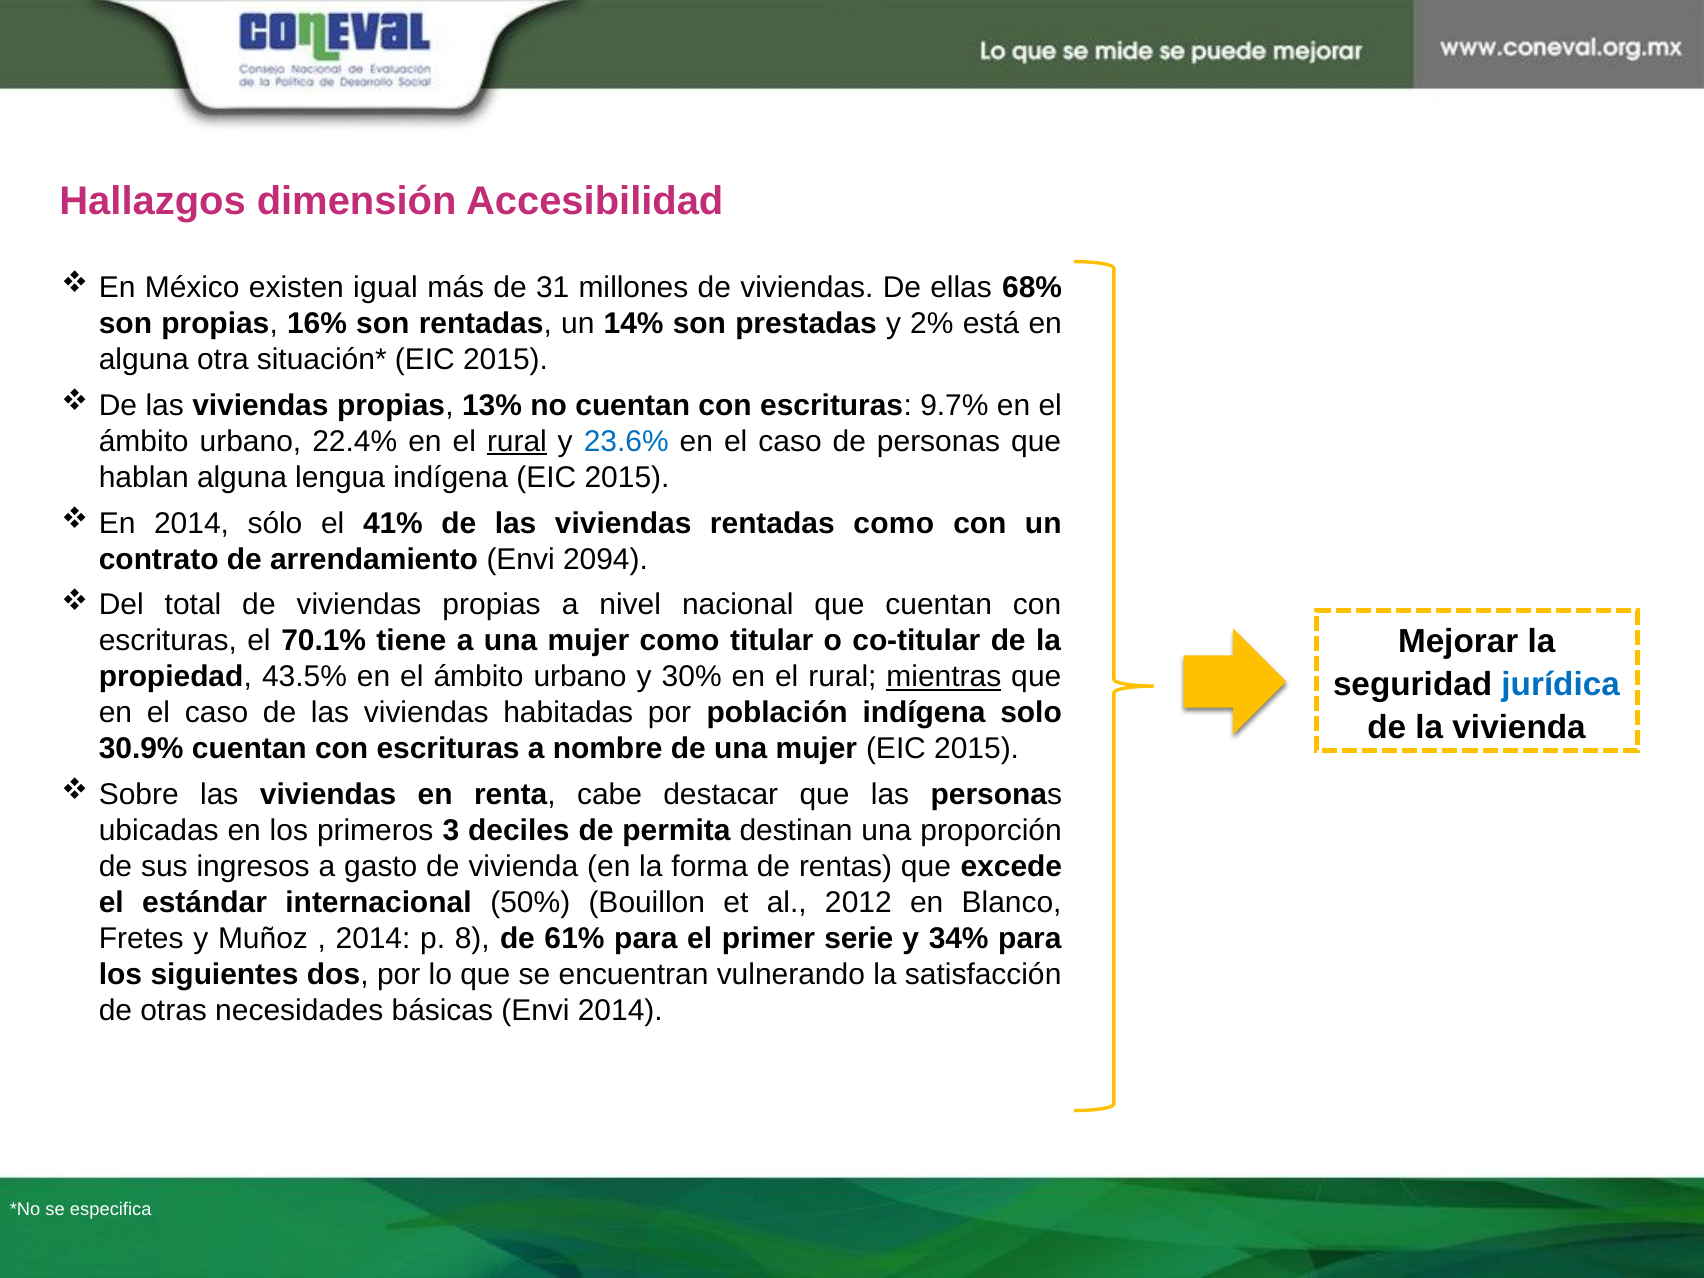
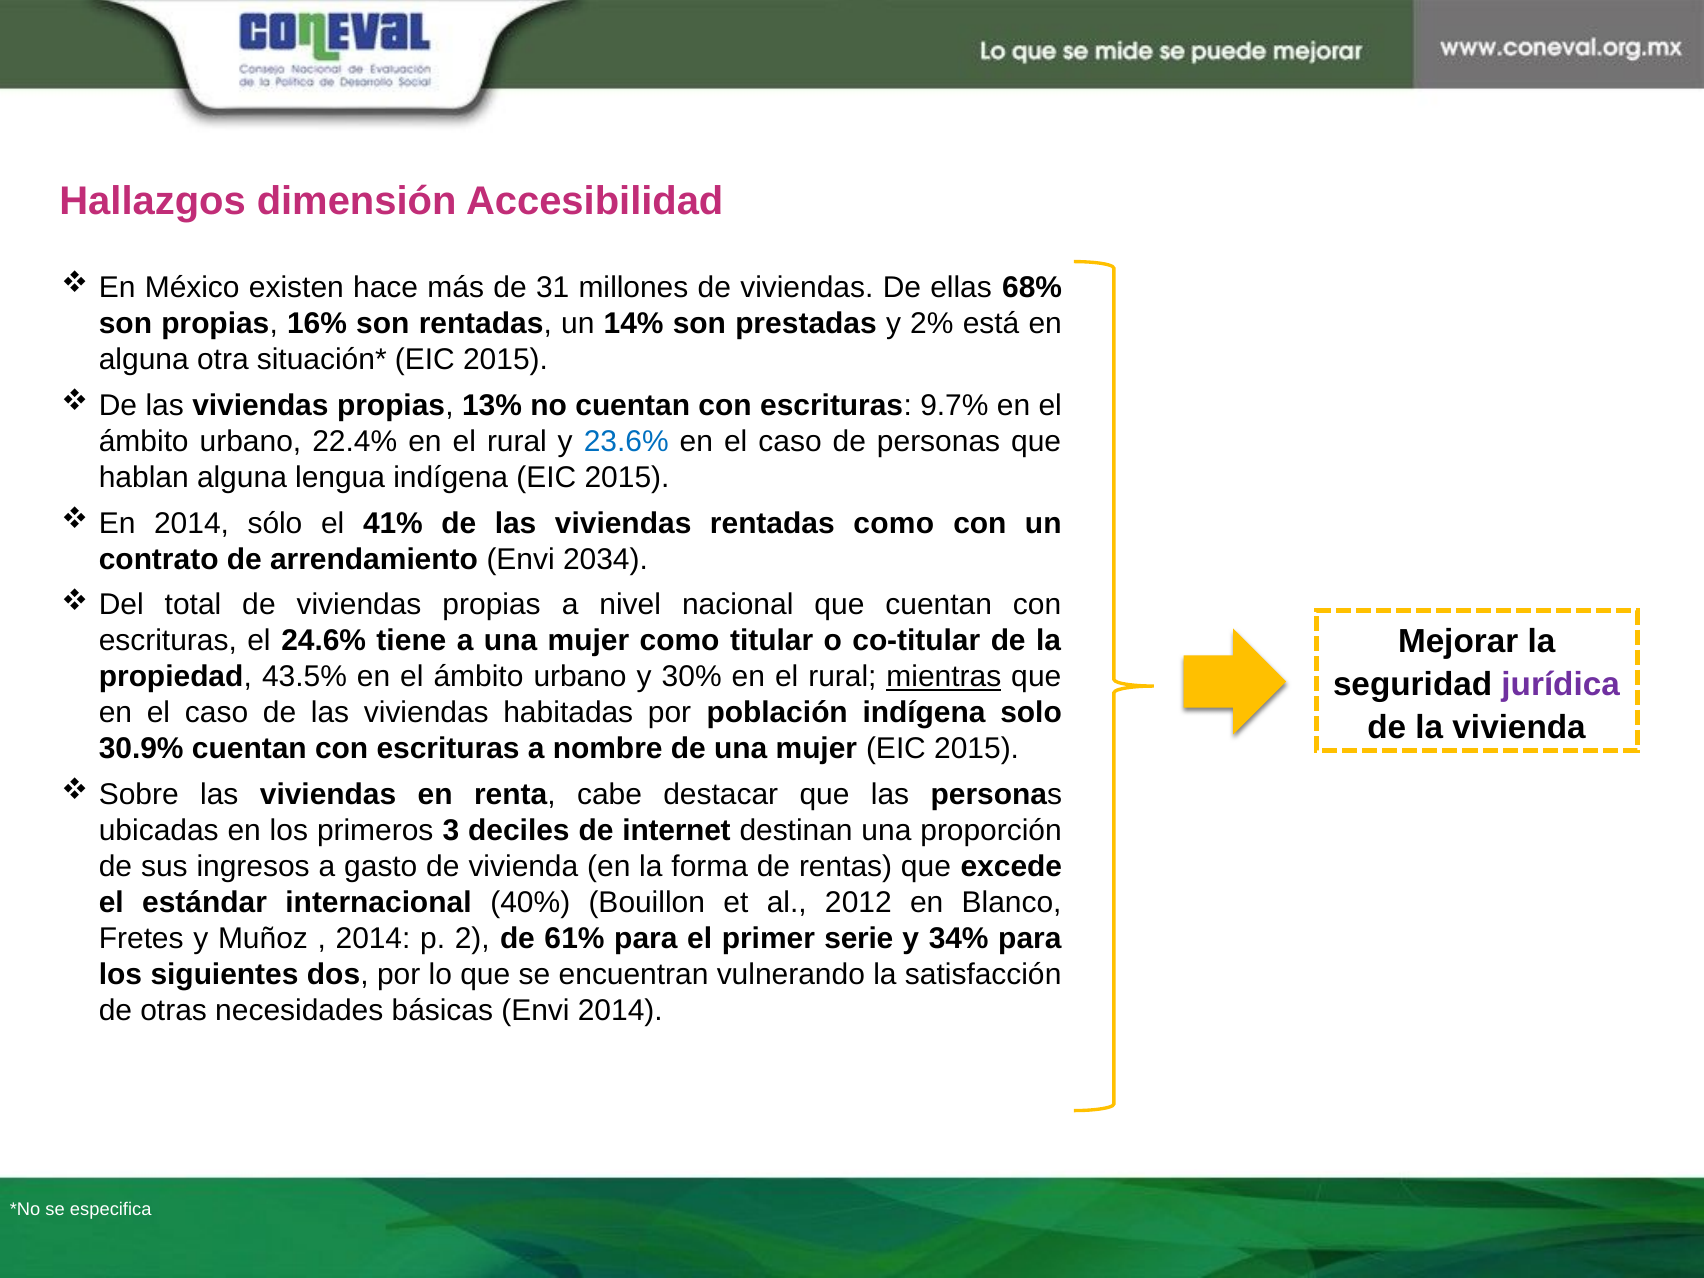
igual: igual -> hace
rural at (517, 441) underline: present -> none
2094: 2094 -> 2034
70.1%: 70.1% -> 24.6%
jurídica colour: blue -> purple
permita: permita -> internet
50%: 50% -> 40%
8: 8 -> 2
